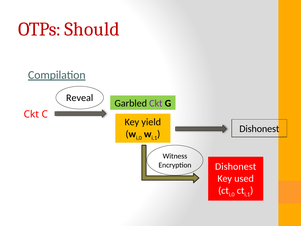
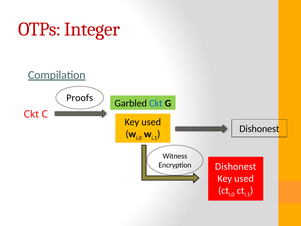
Should: Should -> Integer
Reveal: Reveal -> Proofs
Ckt at (156, 103) colour: purple -> blue
yield at (151, 122): yield -> used
